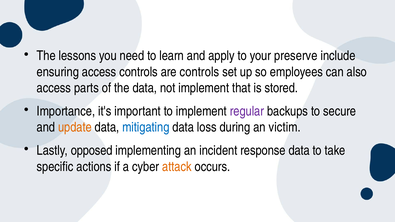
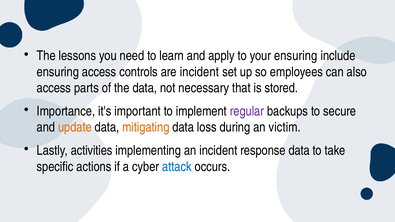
your preserve: preserve -> ensuring
are controls: controls -> incident
not implement: implement -> necessary
mitigating colour: blue -> orange
opposed: opposed -> activities
attack colour: orange -> blue
